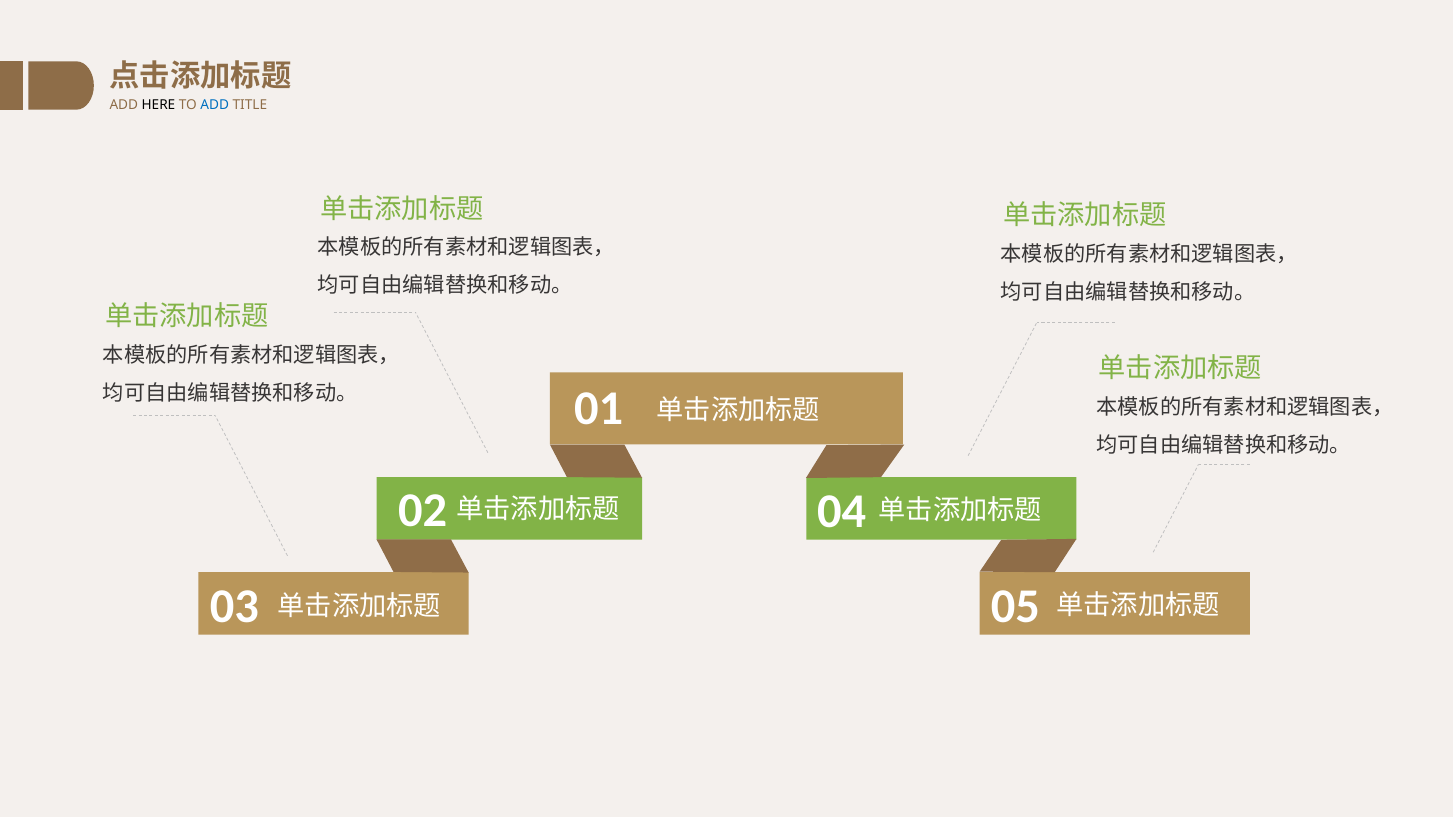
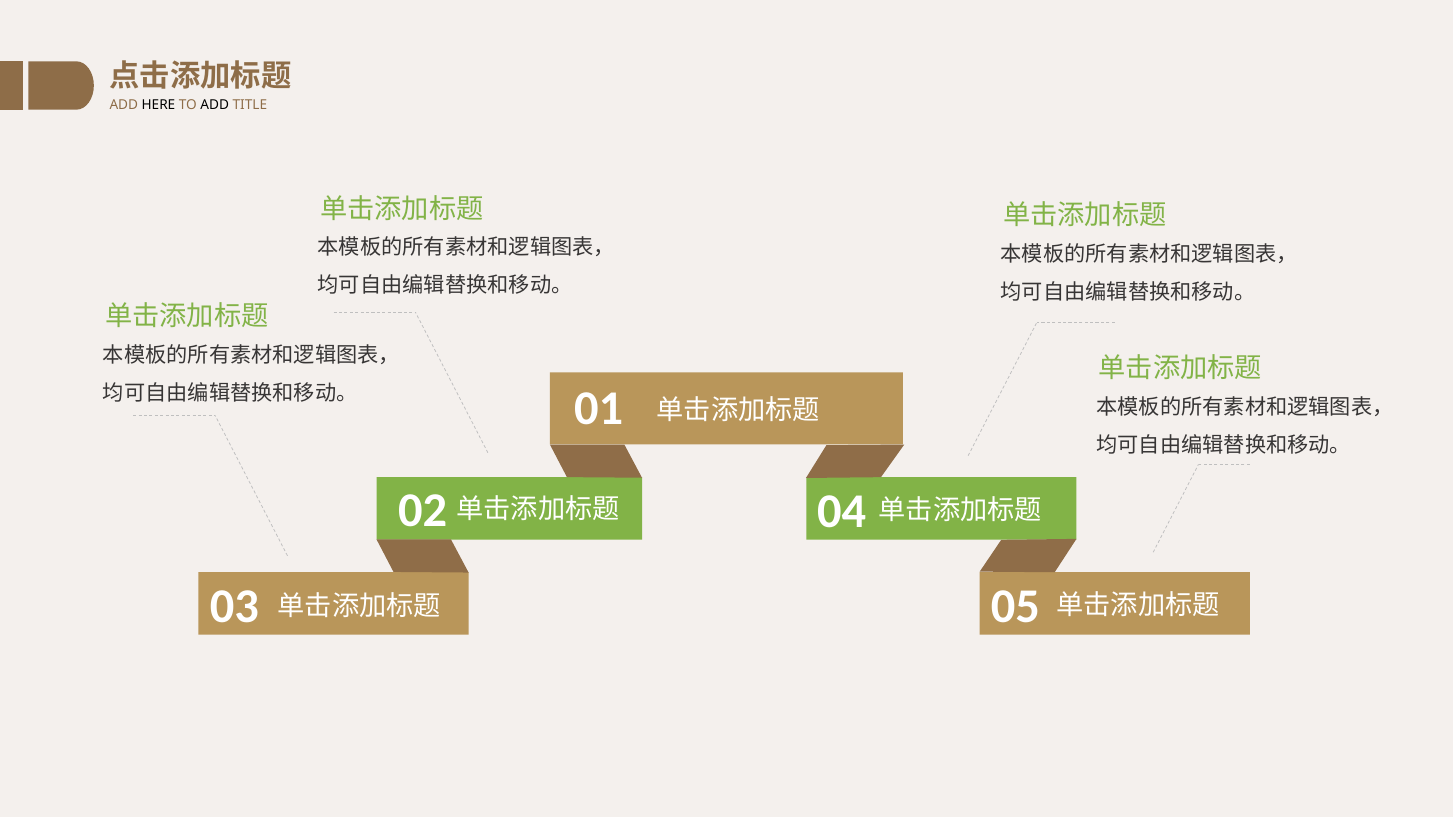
ADD at (215, 106) colour: blue -> black
